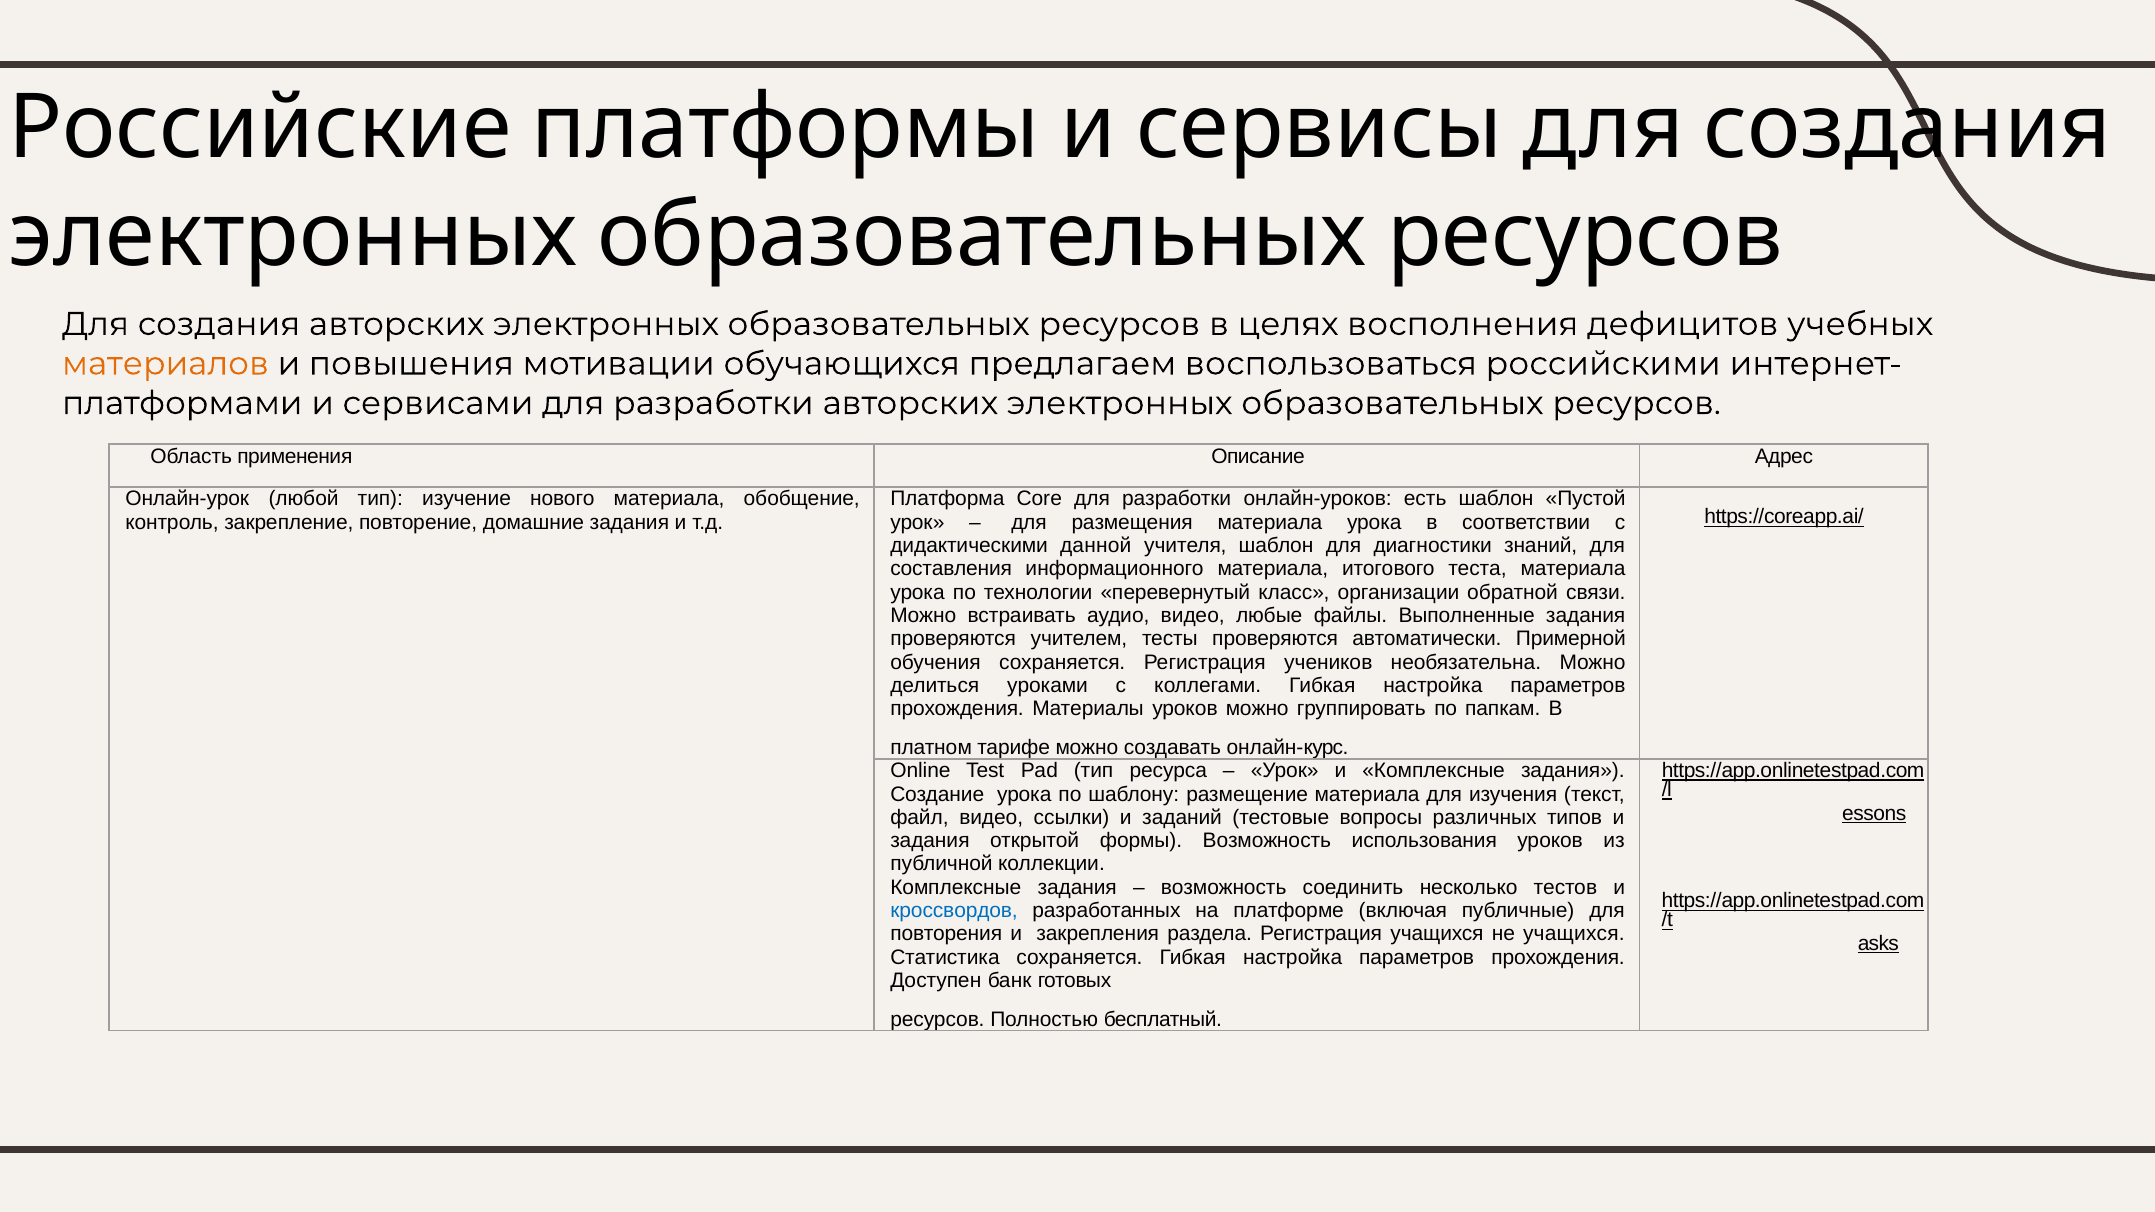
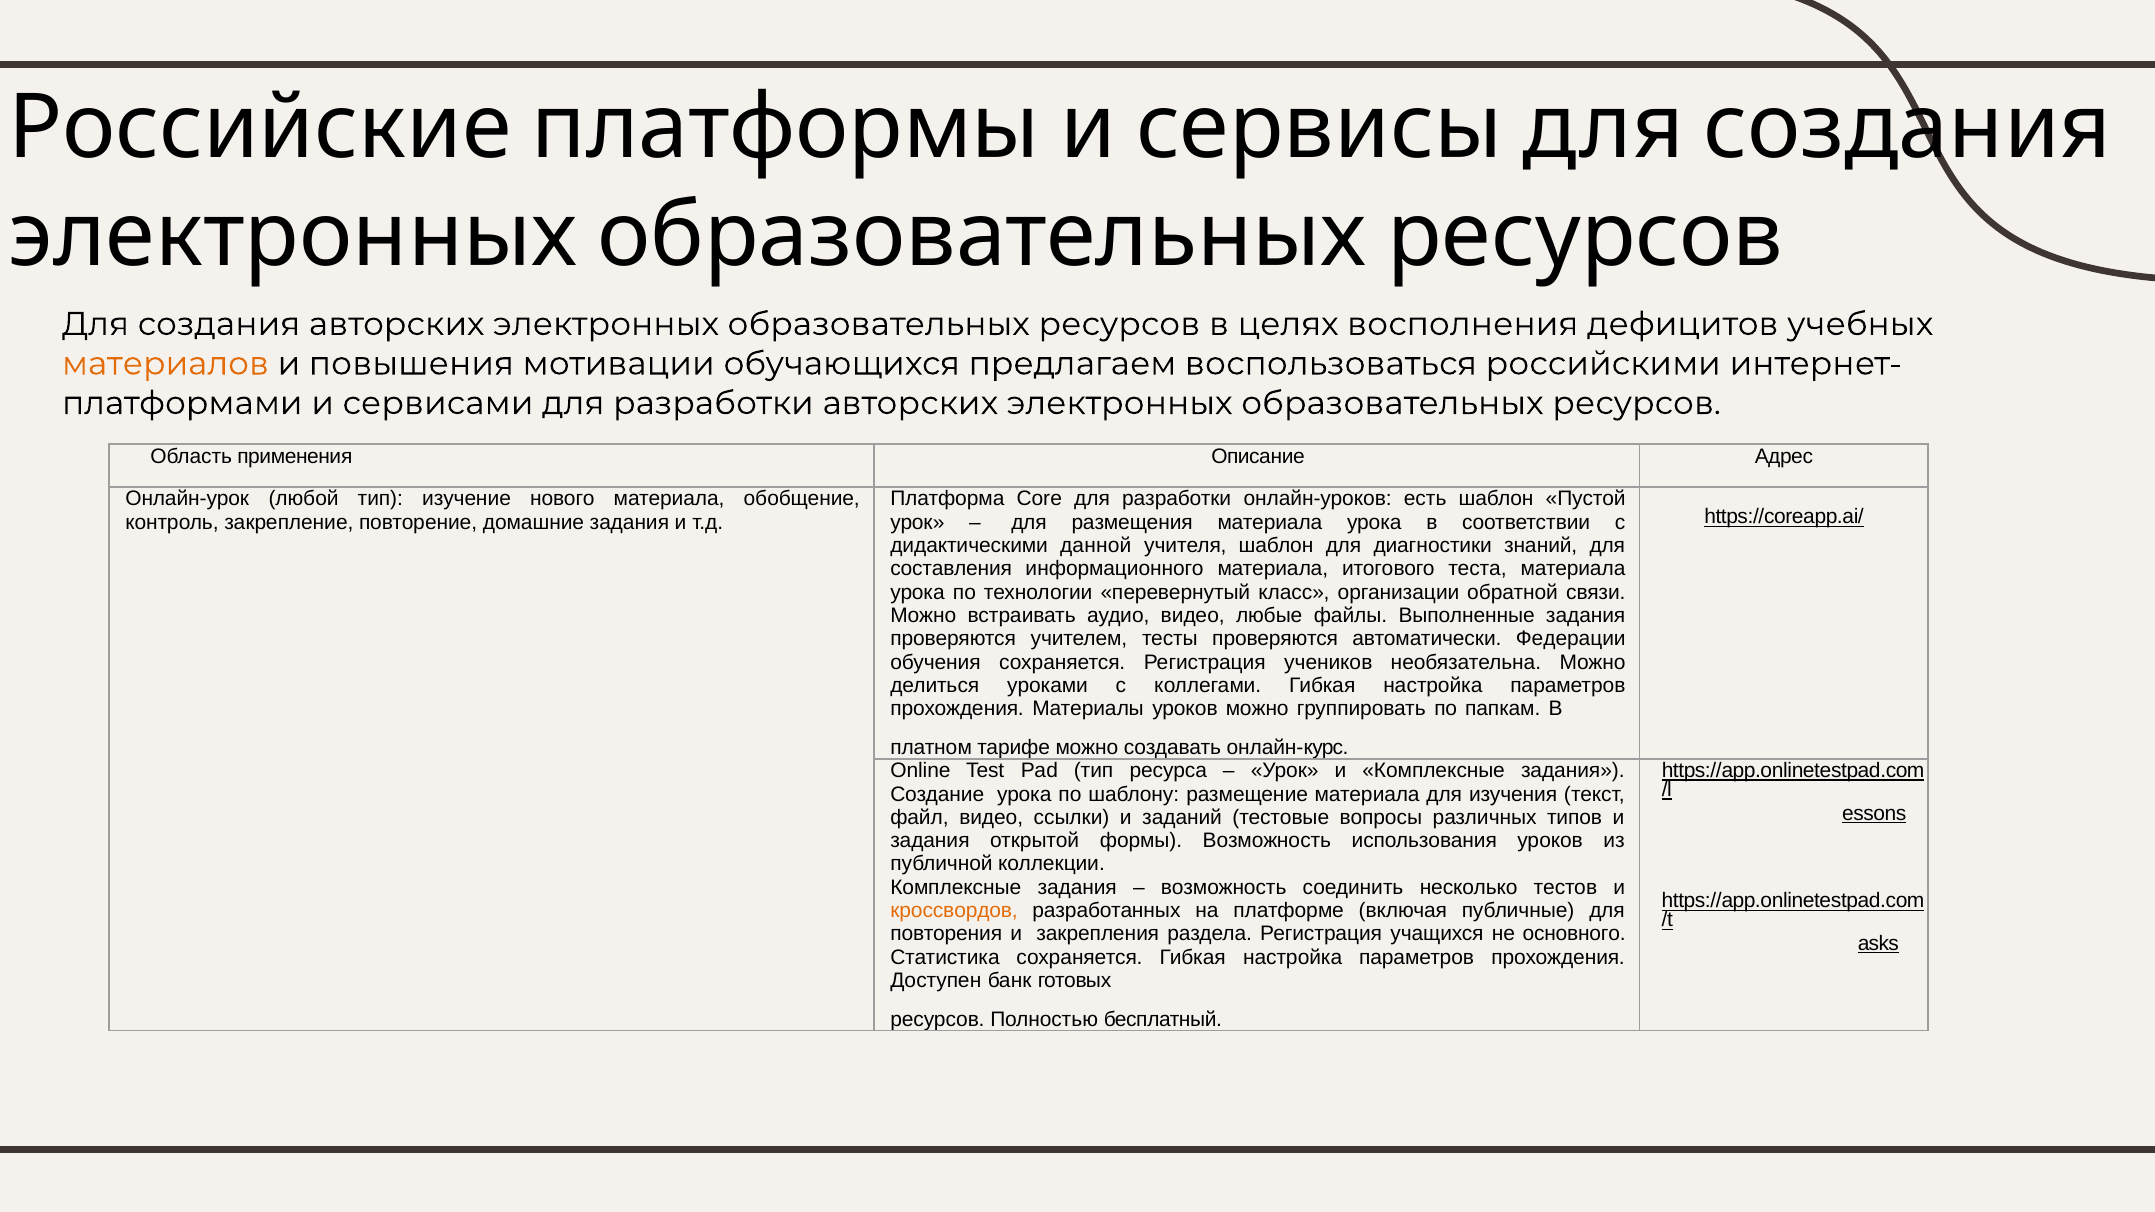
Примерной: Примерной -> Федерации
кроссвордов colour: blue -> orange
не учащихся: учащихся -> основного
